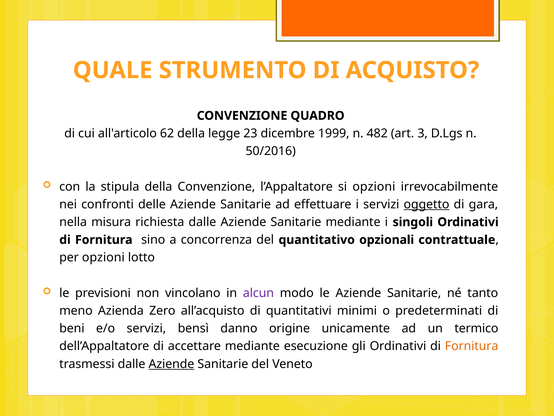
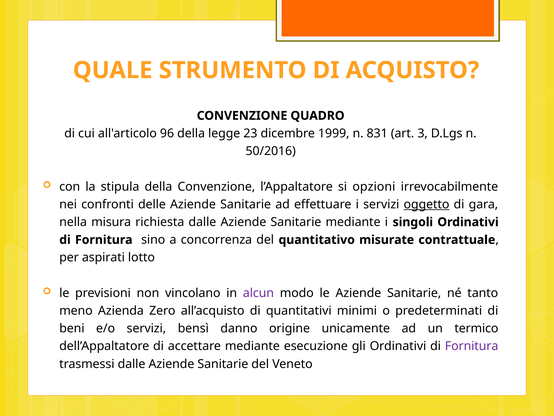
62: 62 -> 96
482: 482 -> 831
opzionali: opzionali -> misurate
per opzioni: opzioni -> aspirati
Fornitura at (472, 346) colour: orange -> purple
Aziende at (171, 364) underline: present -> none
